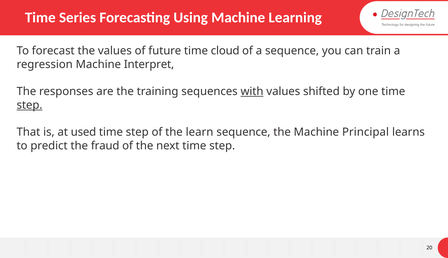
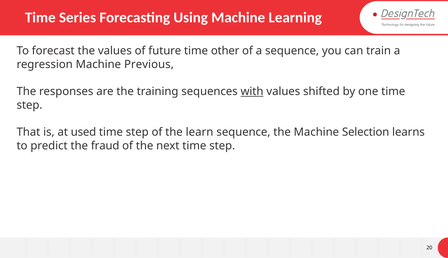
cloud: cloud -> other
Interpret: Interpret -> Previous
step at (30, 105) underline: present -> none
Principal: Principal -> Selection
